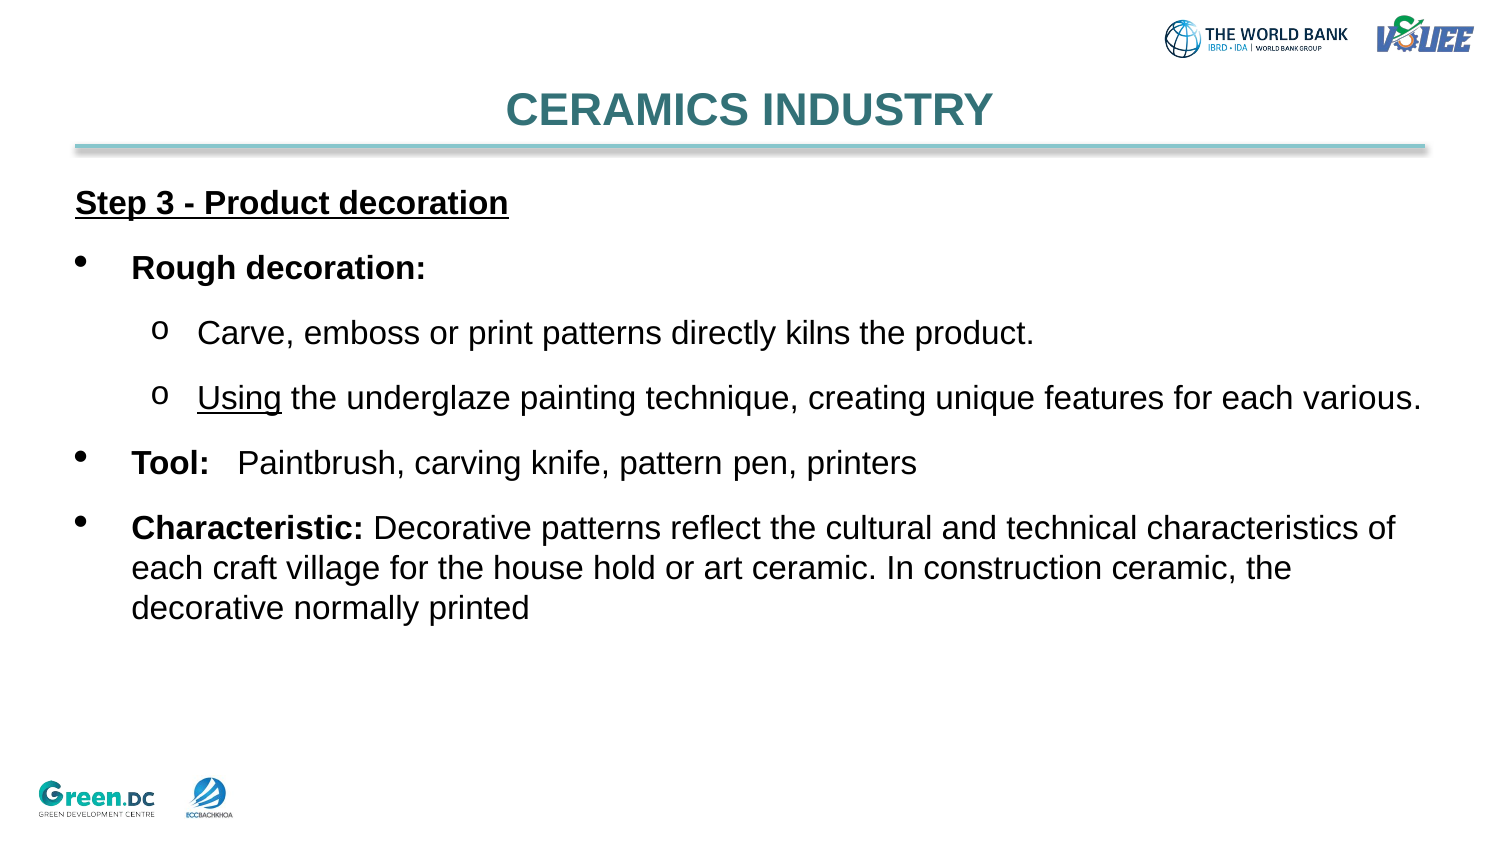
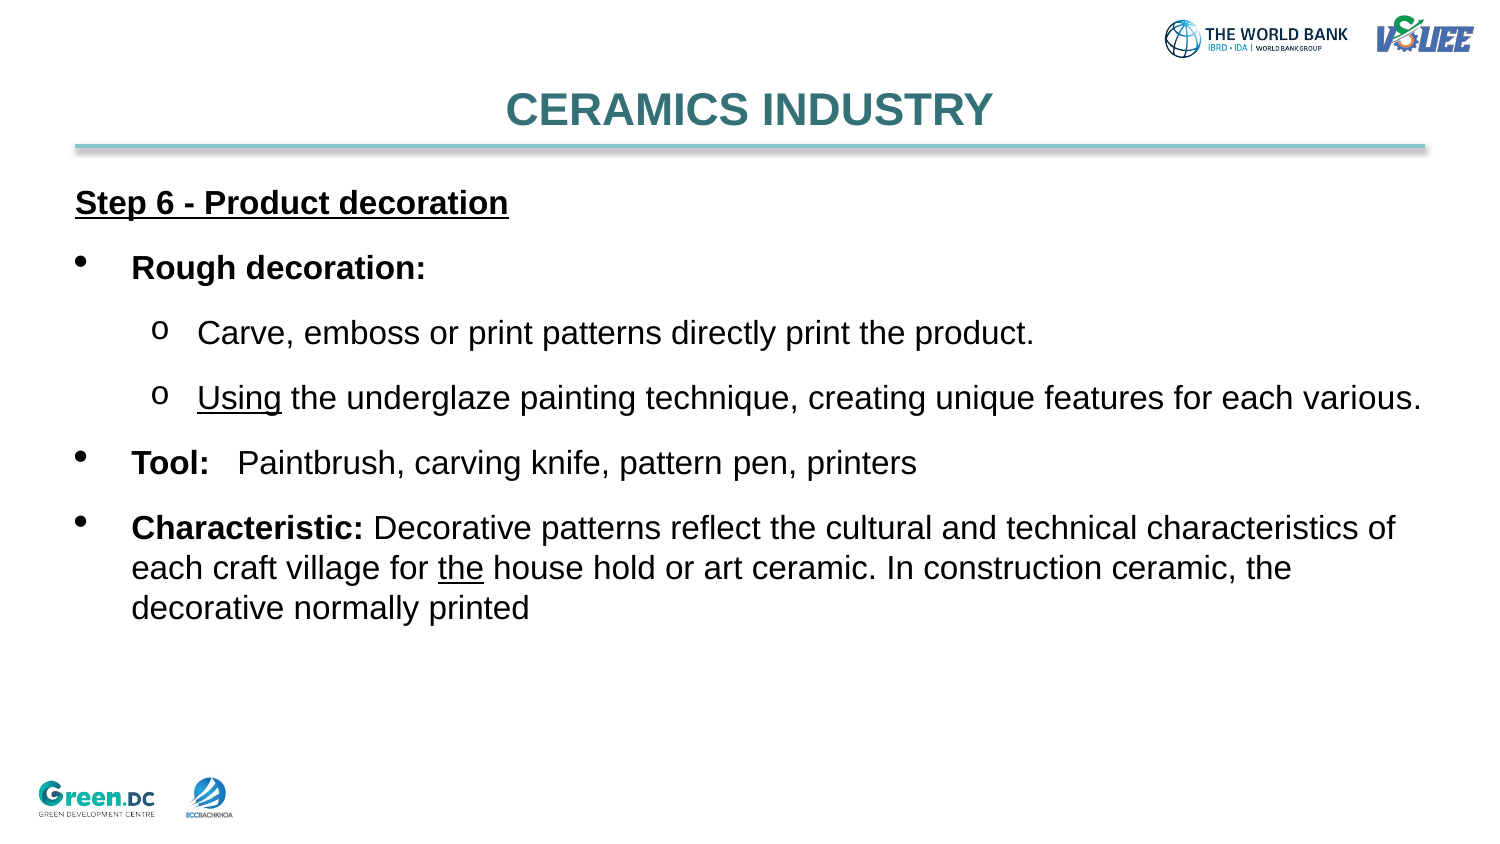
3: 3 -> 6
directly kilns: kilns -> print
the at (461, 568) underline: none -> present
